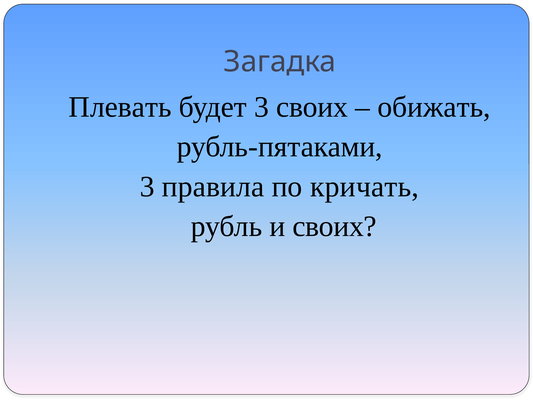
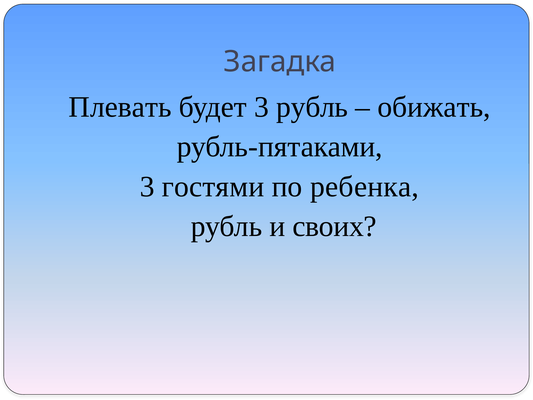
3 своих: своих -> рубль
правила: правила -> гостями
кричать: кричать -> ребенка
